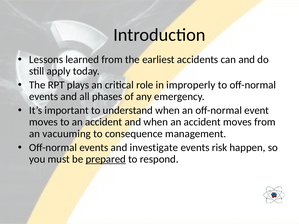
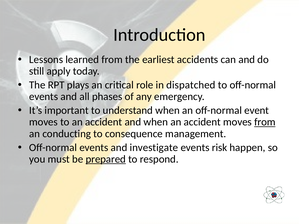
improperly: improperly -> dispatched
from at (265, 122) underline: none -> present
vacuuming: vacuuming -> conducting
